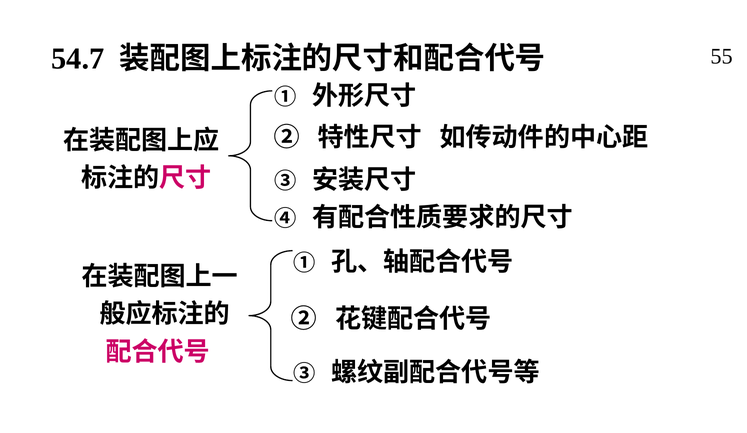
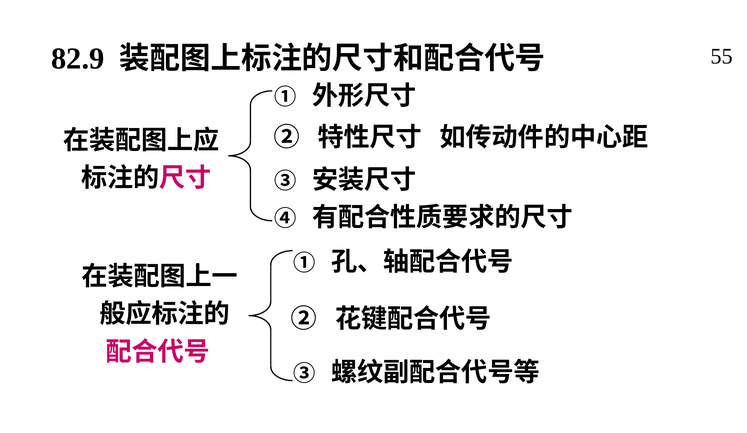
54.7: 54.7 -> 82.9
